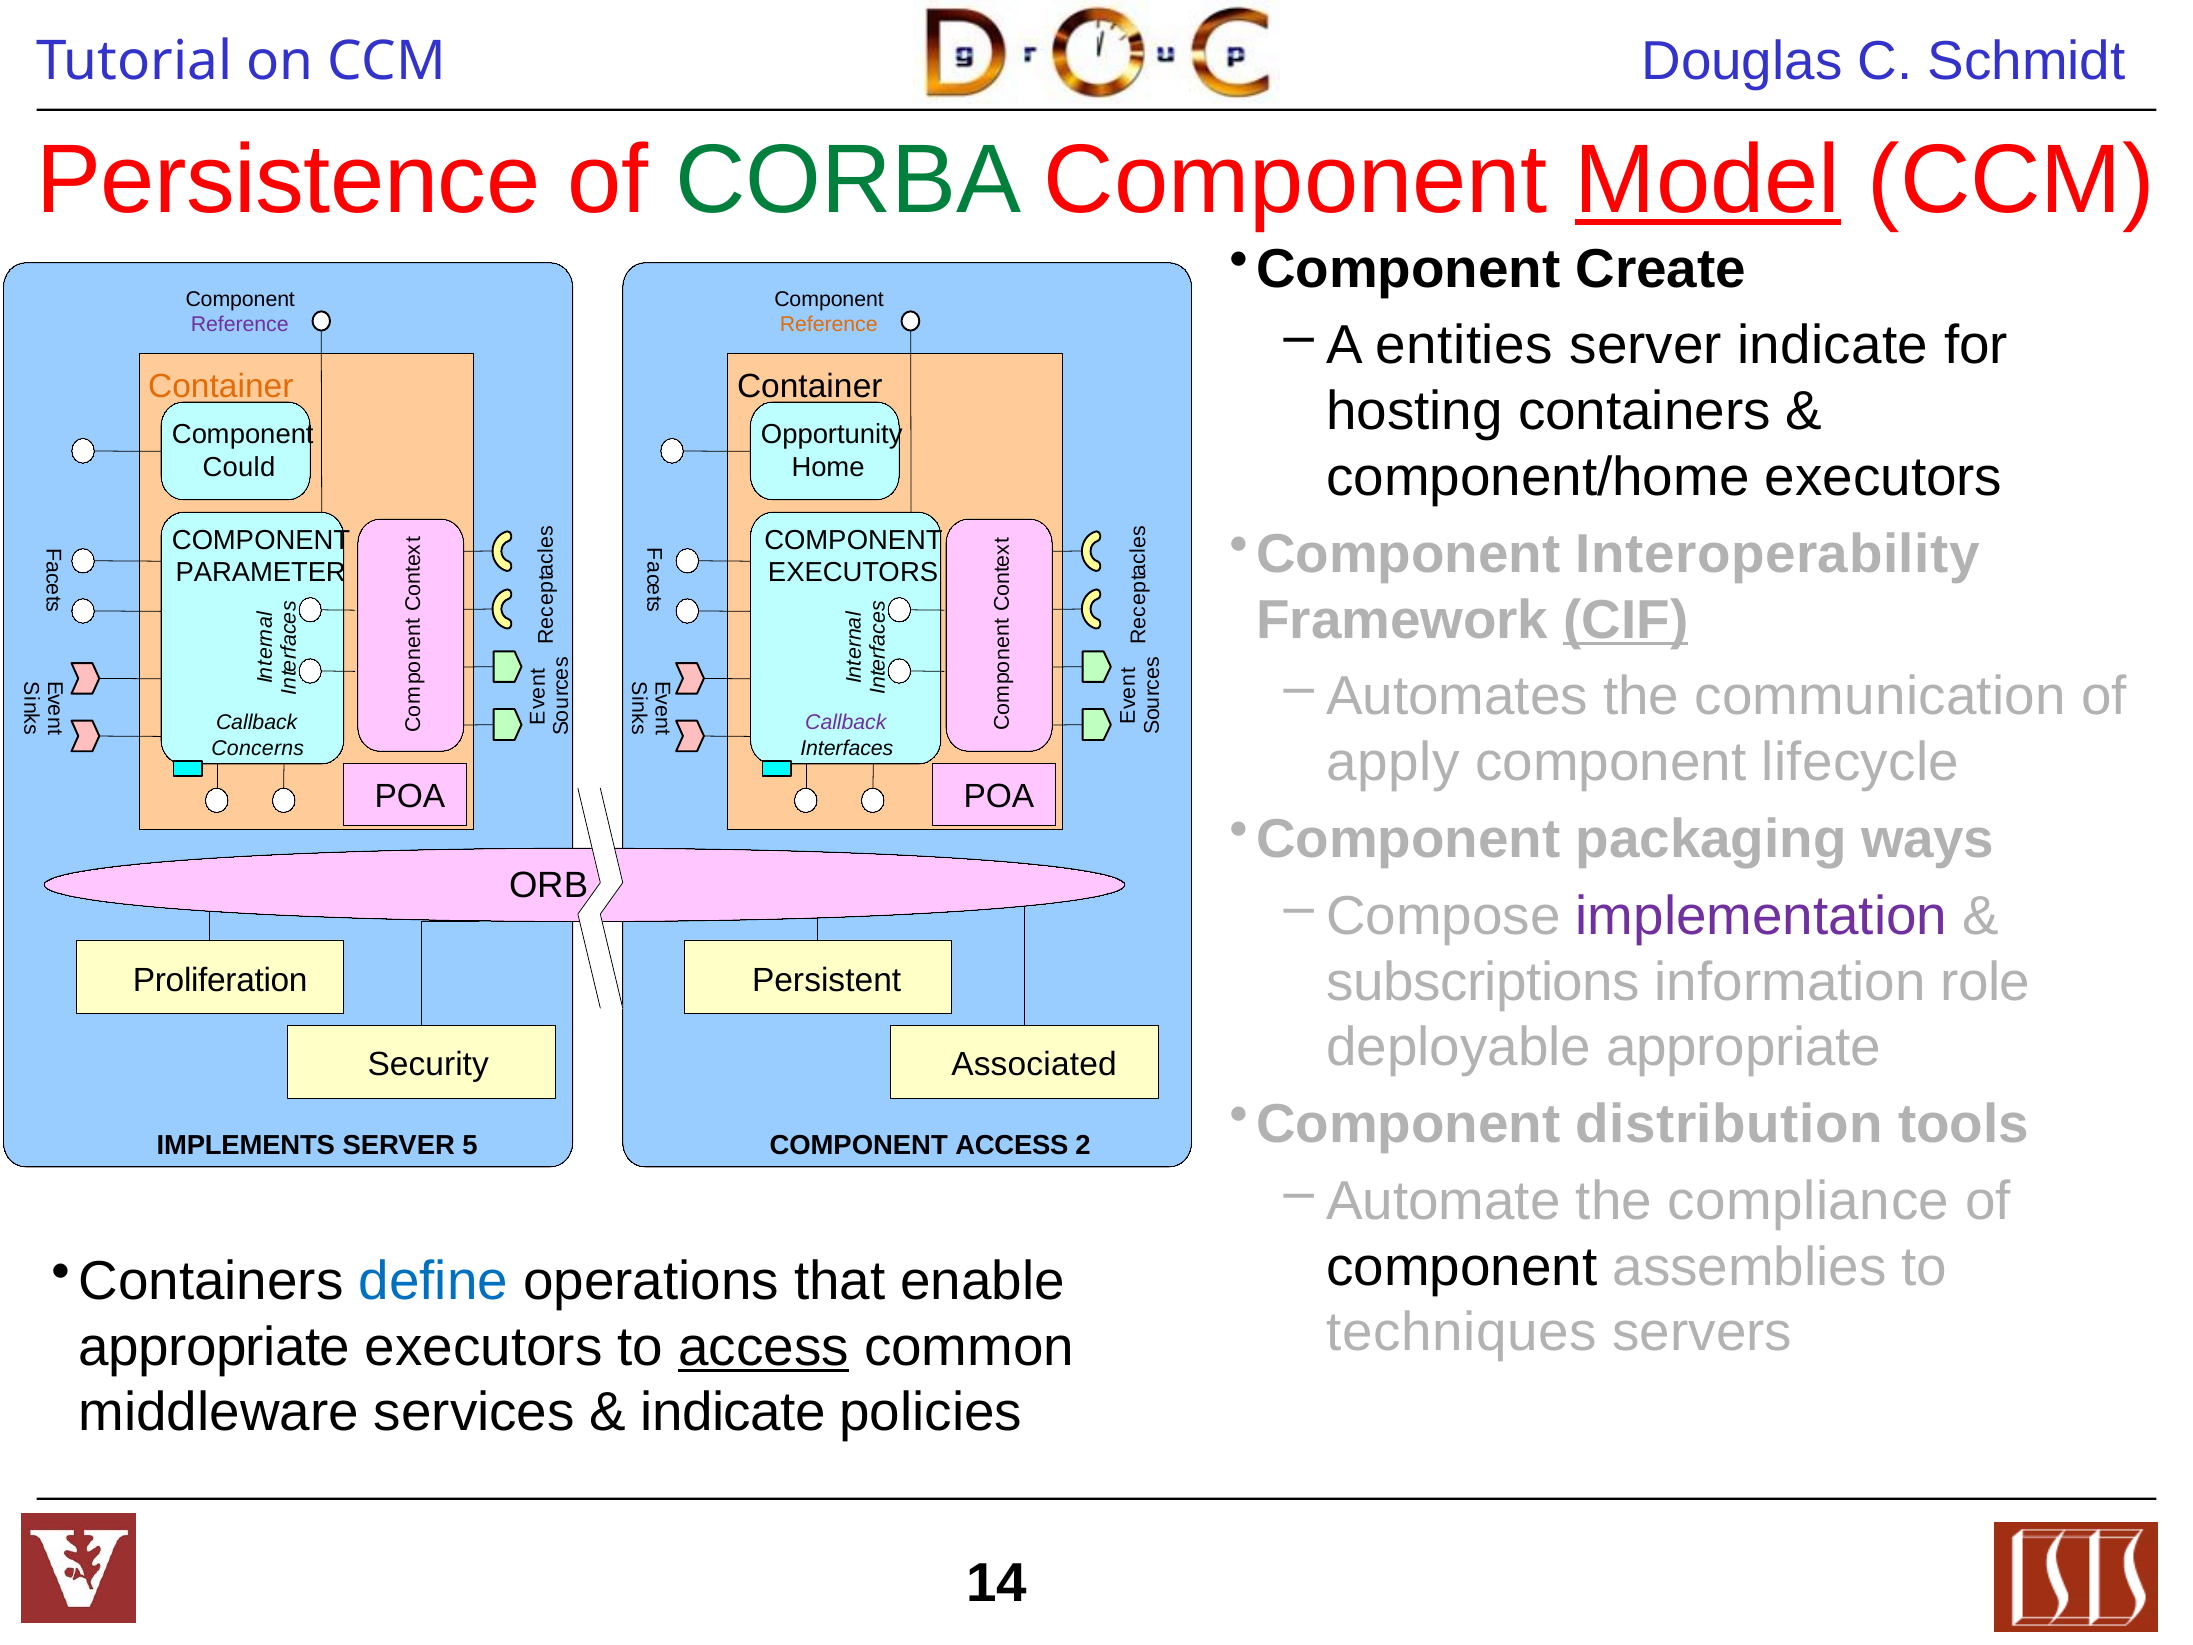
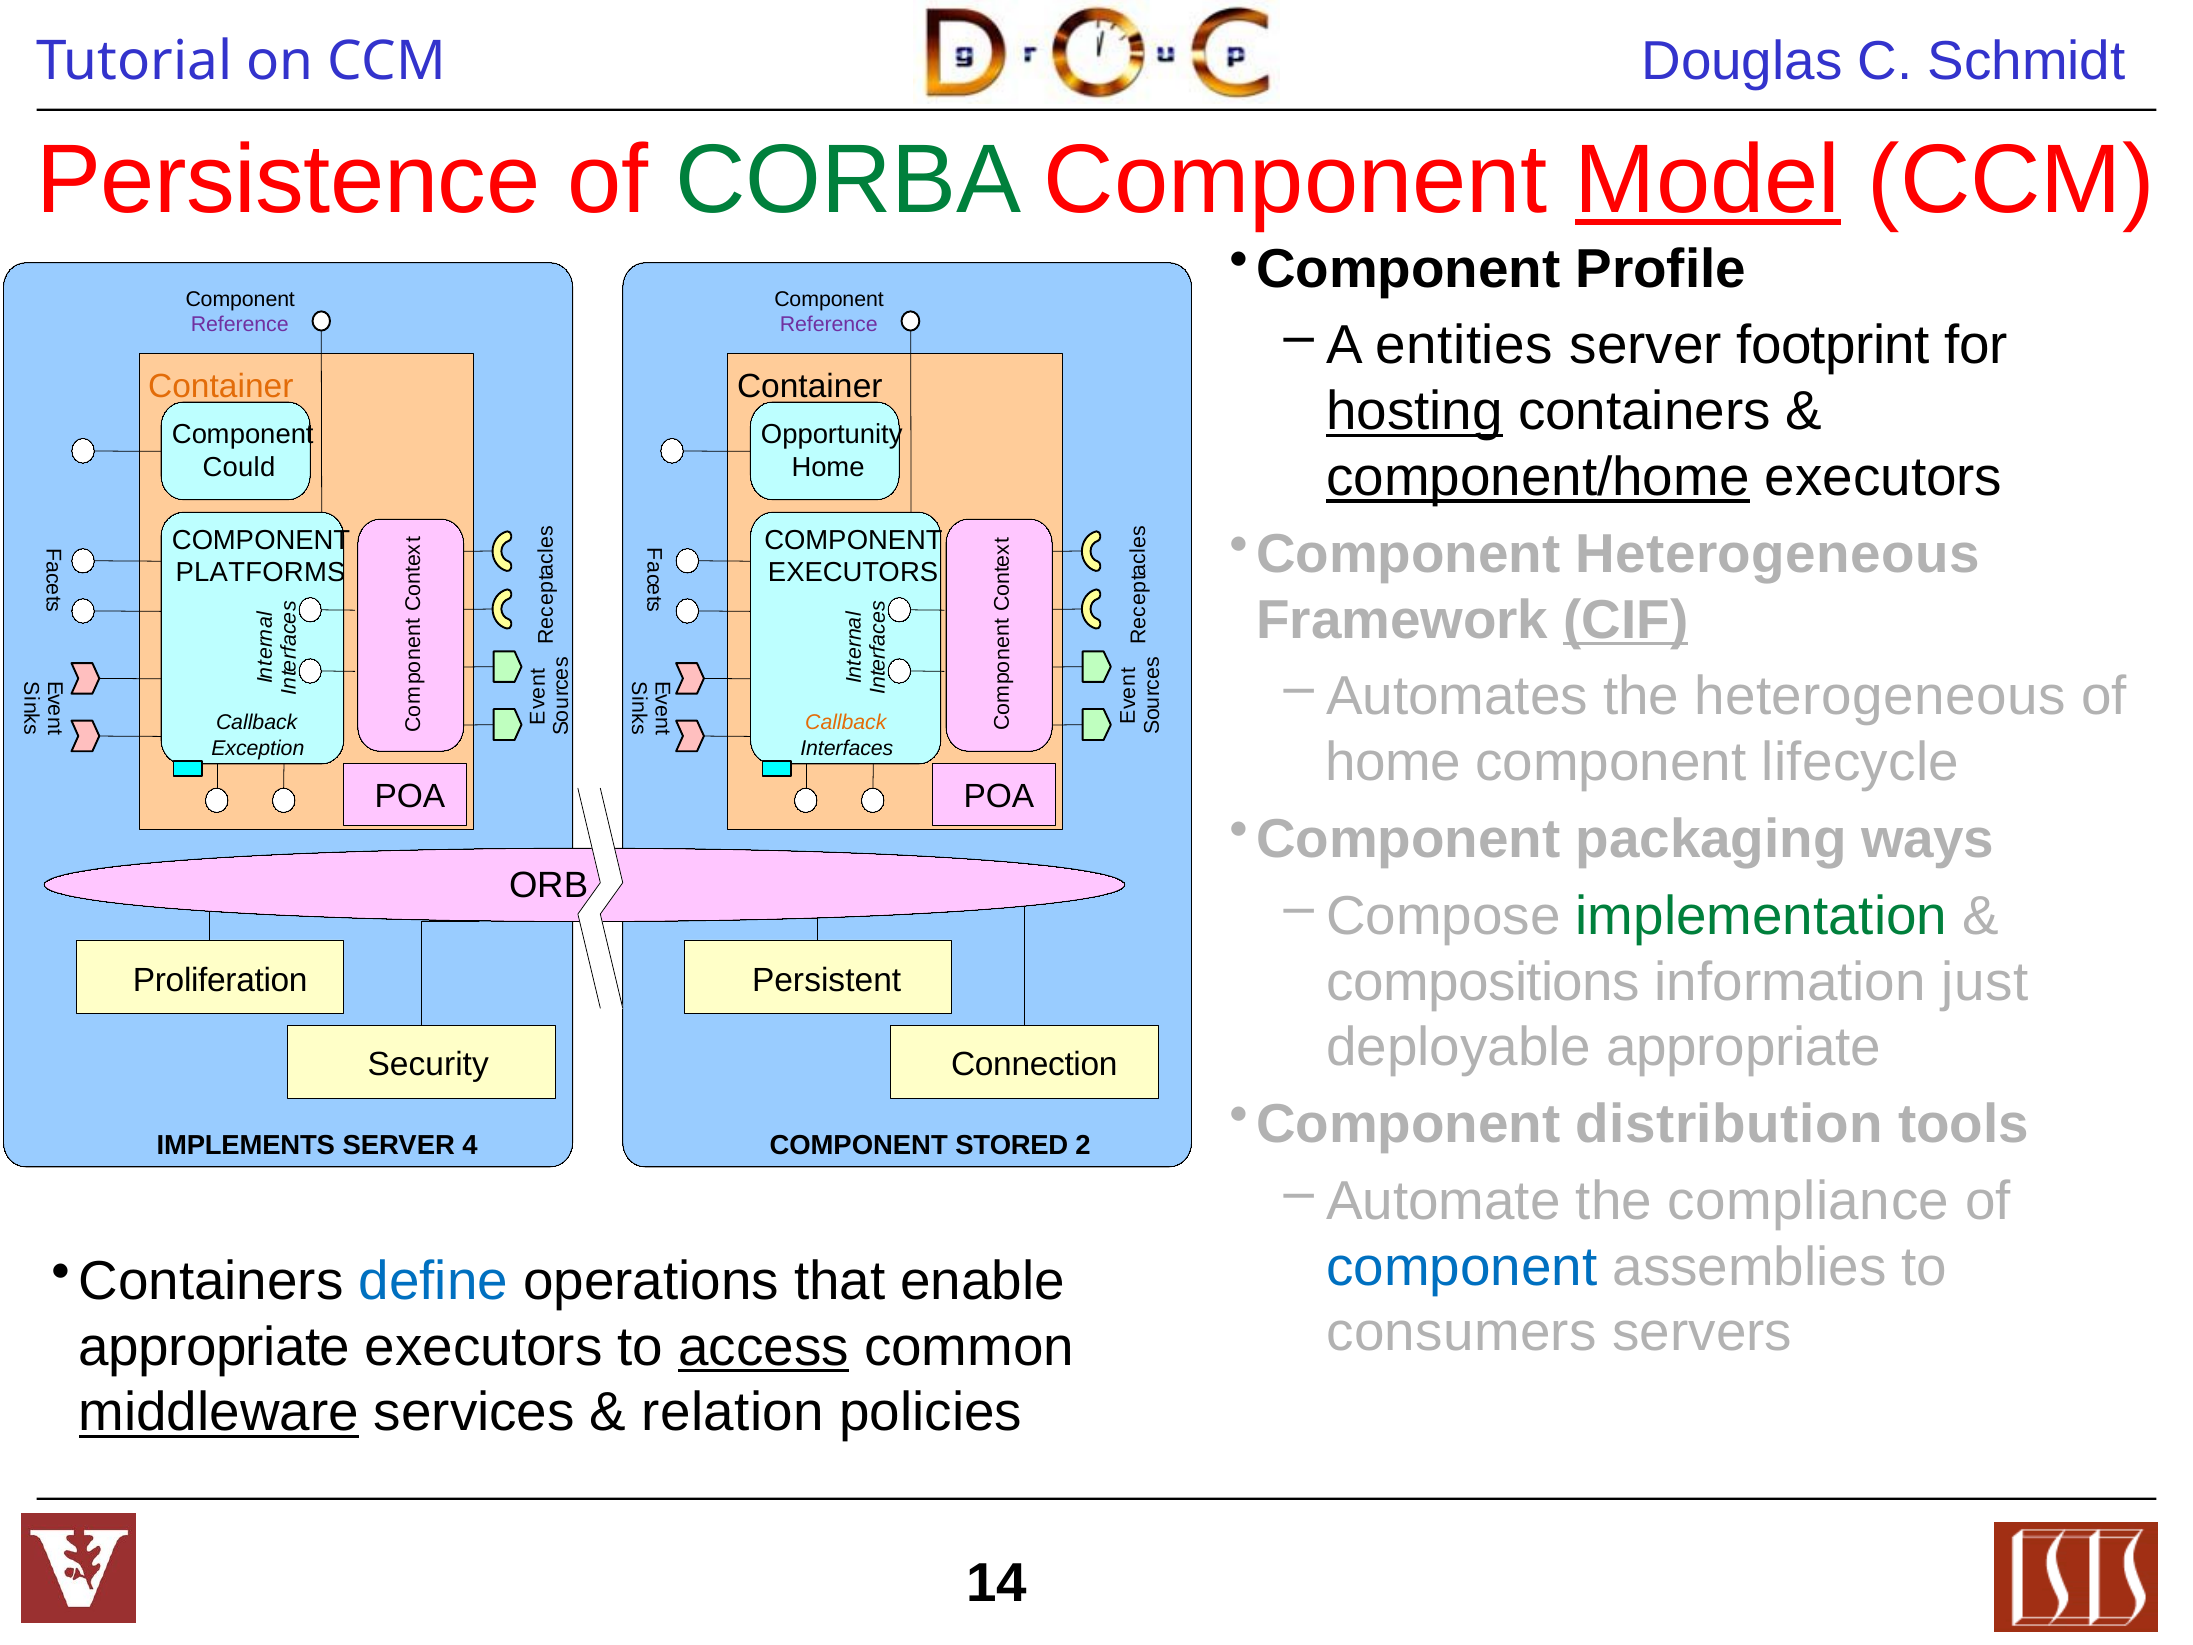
Create: Create -> Profile
Reference at (829, 325) colour: orange -> purple
server indicate: indicate -> footprint
hosting underline: none -> present
component/home underline: none -> present
Component Interoperability: Interoperability -> Heterogeneous
PARAMETER: PARAMETER -> PLATFORMS
the communication: communication -> heterogeneous
Callback at (846, 723) colour: purple -> orange
apply at (1393, 762): apply -> home
Concerns: Concerns -> Exception
implementation colour: purple -> green
subscriptions: subscriptions -> compositions
role: role -> just
Associated: Associated -> Connection
5: 5 -> 4
COMPONENT ACCESS: ACCESS -> STORED
component at (1462, 1267) colour: black -> blue
techniques: techniques -> consumers
middleware underline: none -> present
indicate at (733, 1413): indicate -> relation
